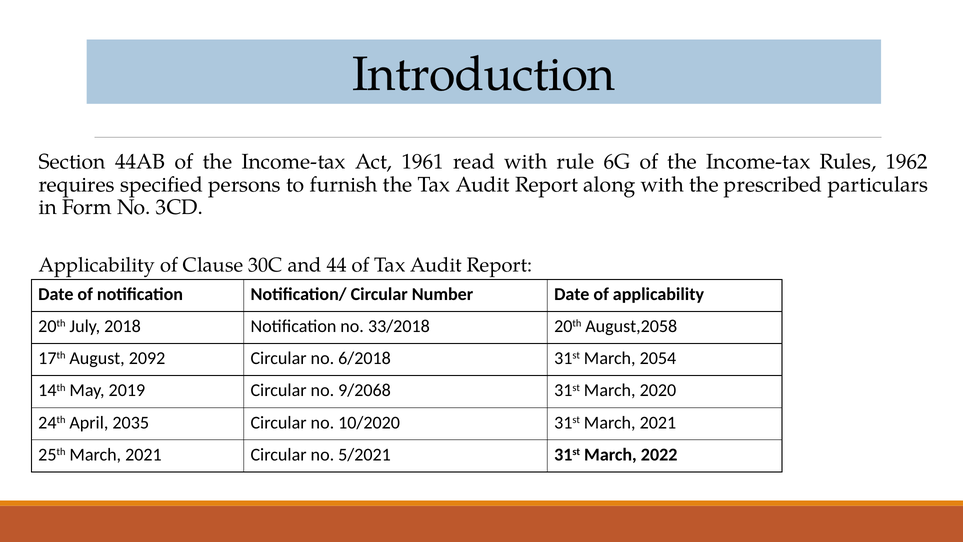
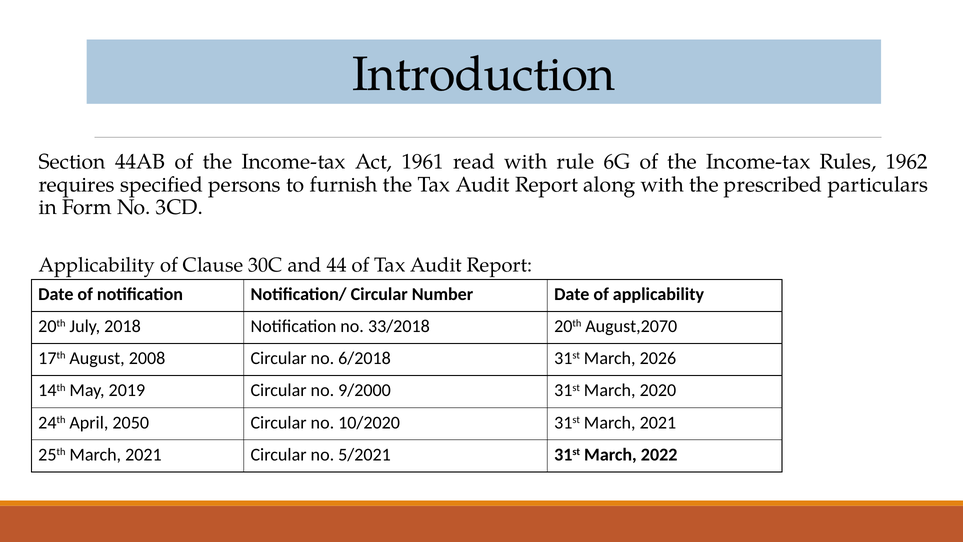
August,2058: August,2058 -> August,2070
2092: 2092 -> 2008
2054: 2054 -> 2026
9/2068: 9/2068 -> 9/2000
2035: 2035 -> 2050
